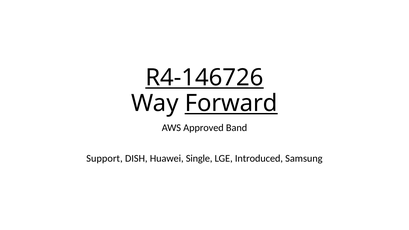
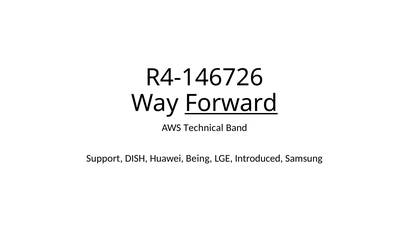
R4-146726 underline: present -> none
Approved: Approved -> Technical
Single: Single -> Being
